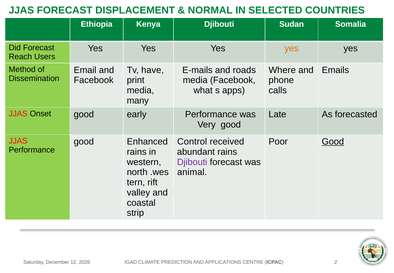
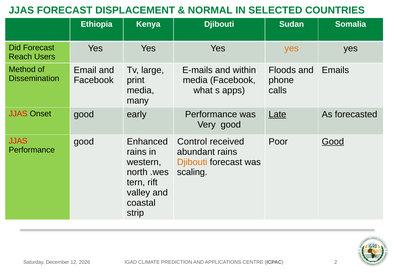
have: have -> large
roads: roads -> within
Where: Where -> Floods
Late underline: none -> present
Djibouti at (192, 162) colour: purple -> orange
animal: animal -> scaling
